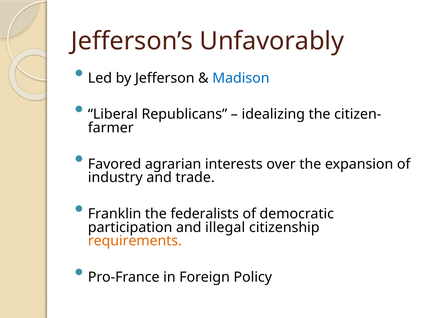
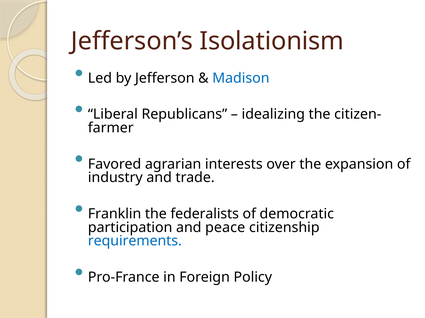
Unfavorably: Unfavorably -> Isolationism
illegal: illegal -> peace
requirements colour: orange -> blue
